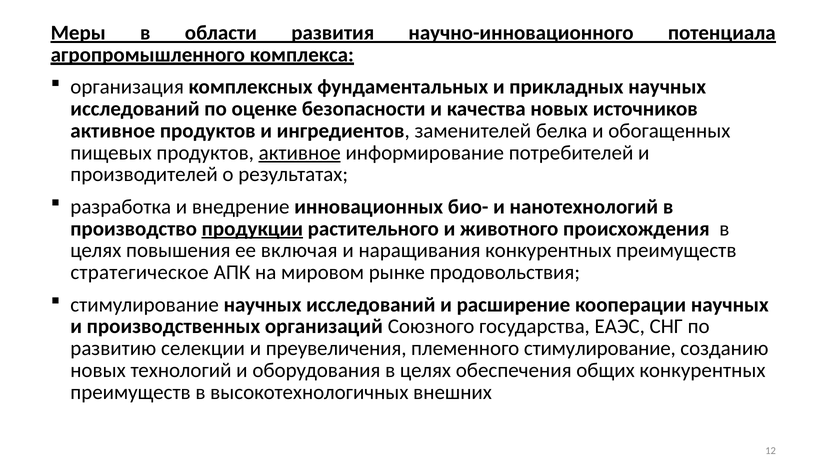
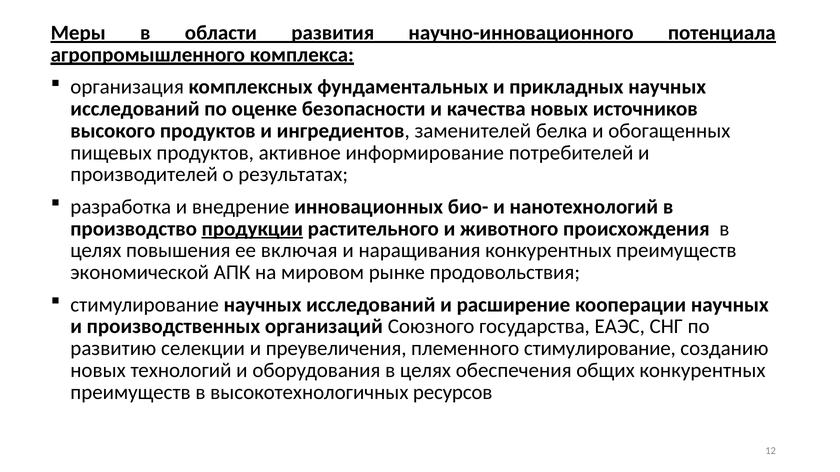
активное at (113, 131): активное -> высокого
активное at (300, 153) underline: present -> none
стратегическое: стратегическое -> экономической
внешних: внешних -> ресурсов
